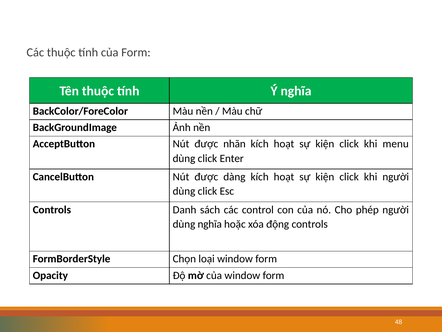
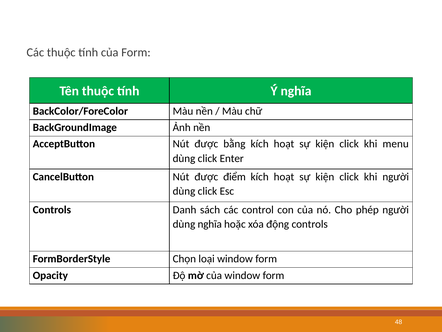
nhãn: nhãn -> bằng
dàng: dàng -> điểm
